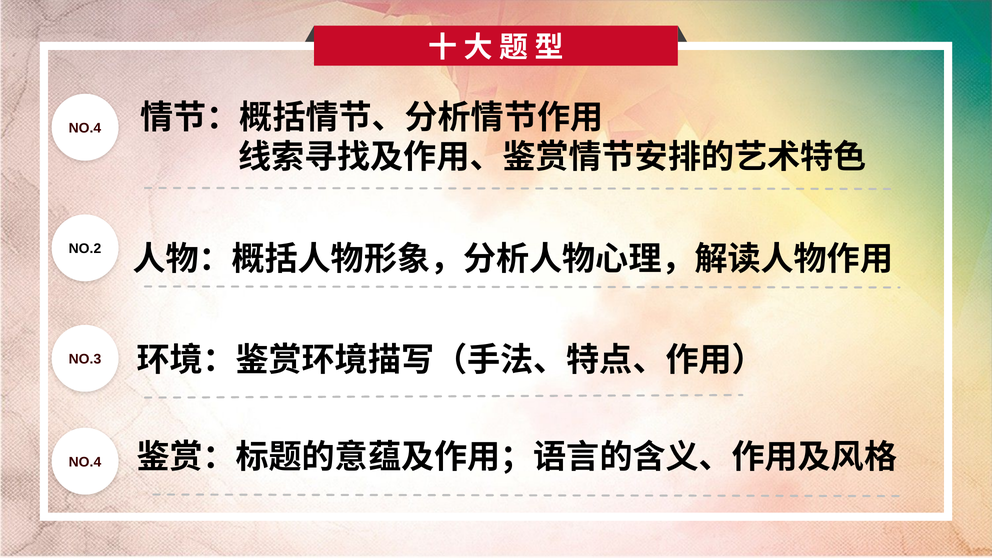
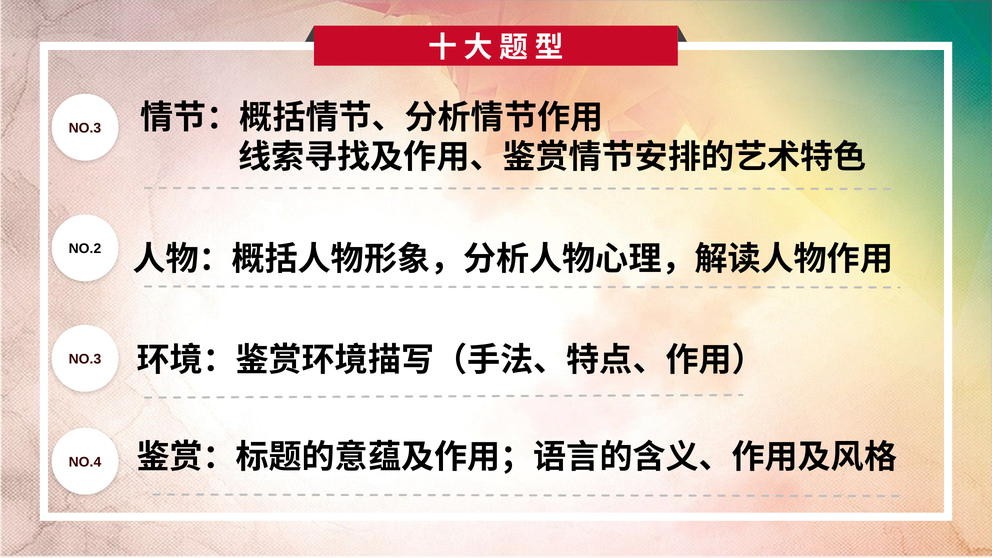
NO.4 at (85, 128): NO.4 -> NO.3
